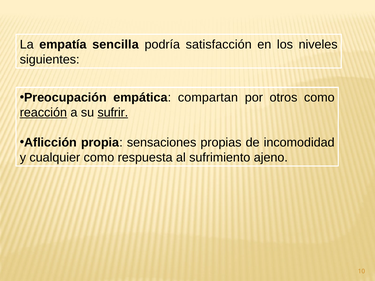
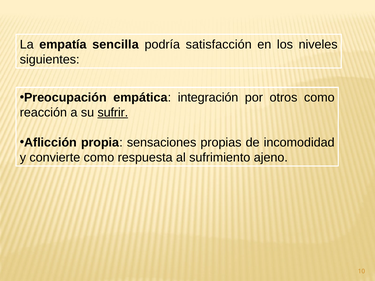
compartan: compartan -> integración
reacción underline: present -> none
cualquier: cualquier -> convierte
